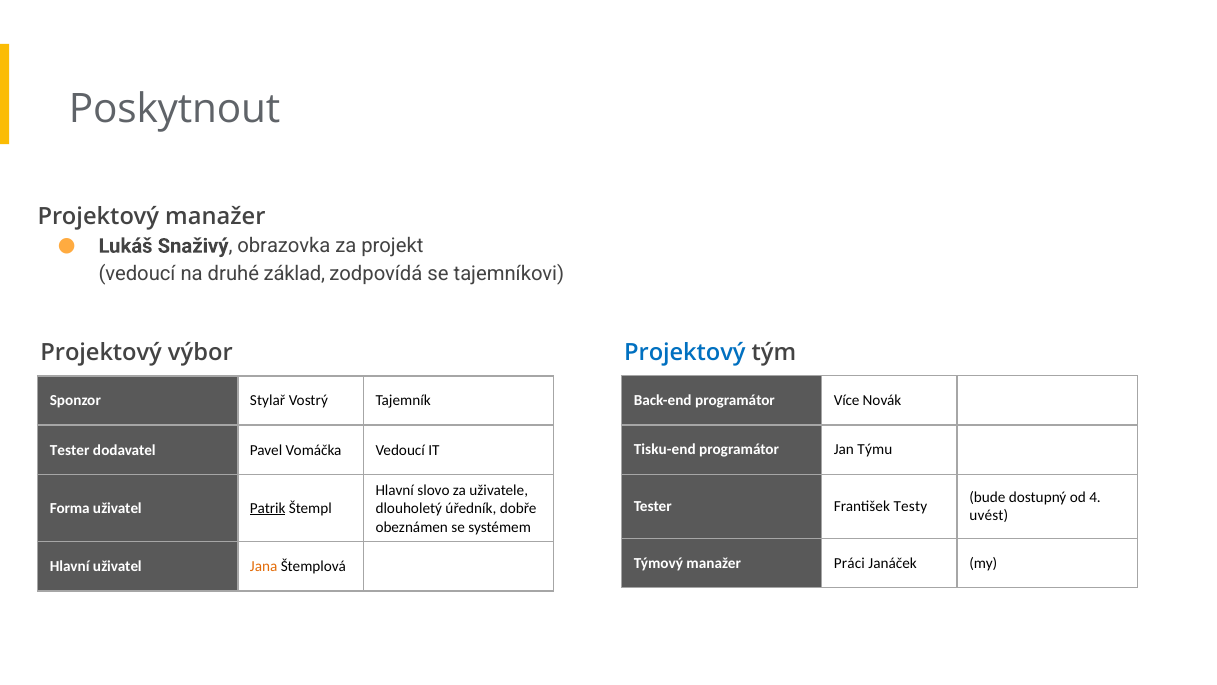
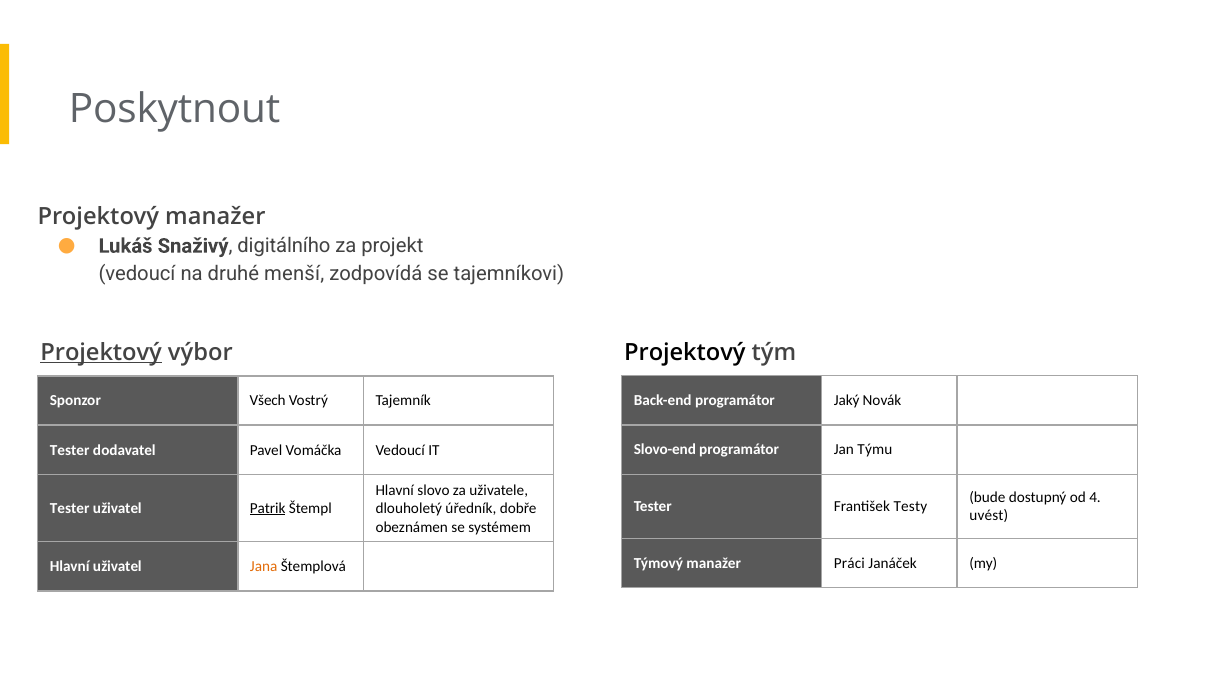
obrazovka: obrazovka -> digitálního
základ: základ -> menší
Projektový at (101, 352) underline: none -> present
Projektový at (685, 352) colour: blue -> black
Více: Více -> Jaký
Stylař: Stylař -> Všech
Tisku-end: Tisku-end -> Slovo-end
Forma at (70, 508): Forma -> Tester
